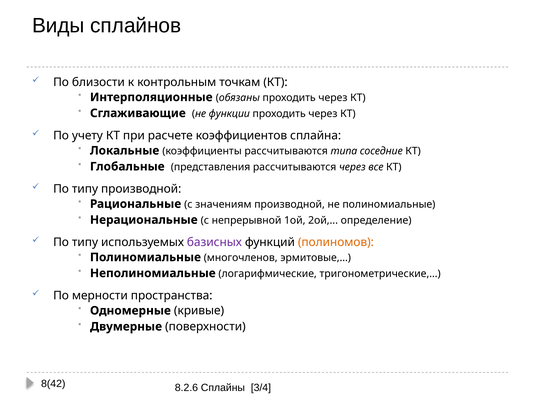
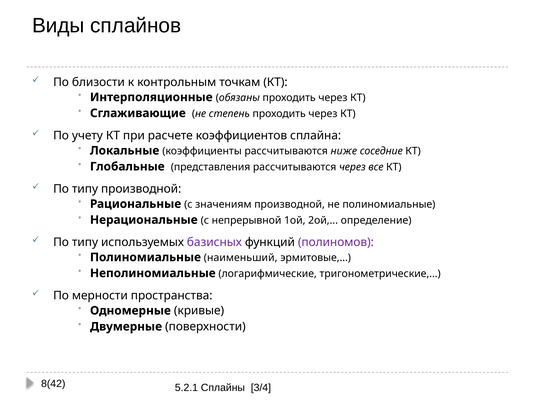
функции: функции -> степень
типа: типа -> ниже
полиномов colour: orange -> purple
многочленов: многочленов -> наименьший
8.2.6: 8.2.6 -> 5.2.1
